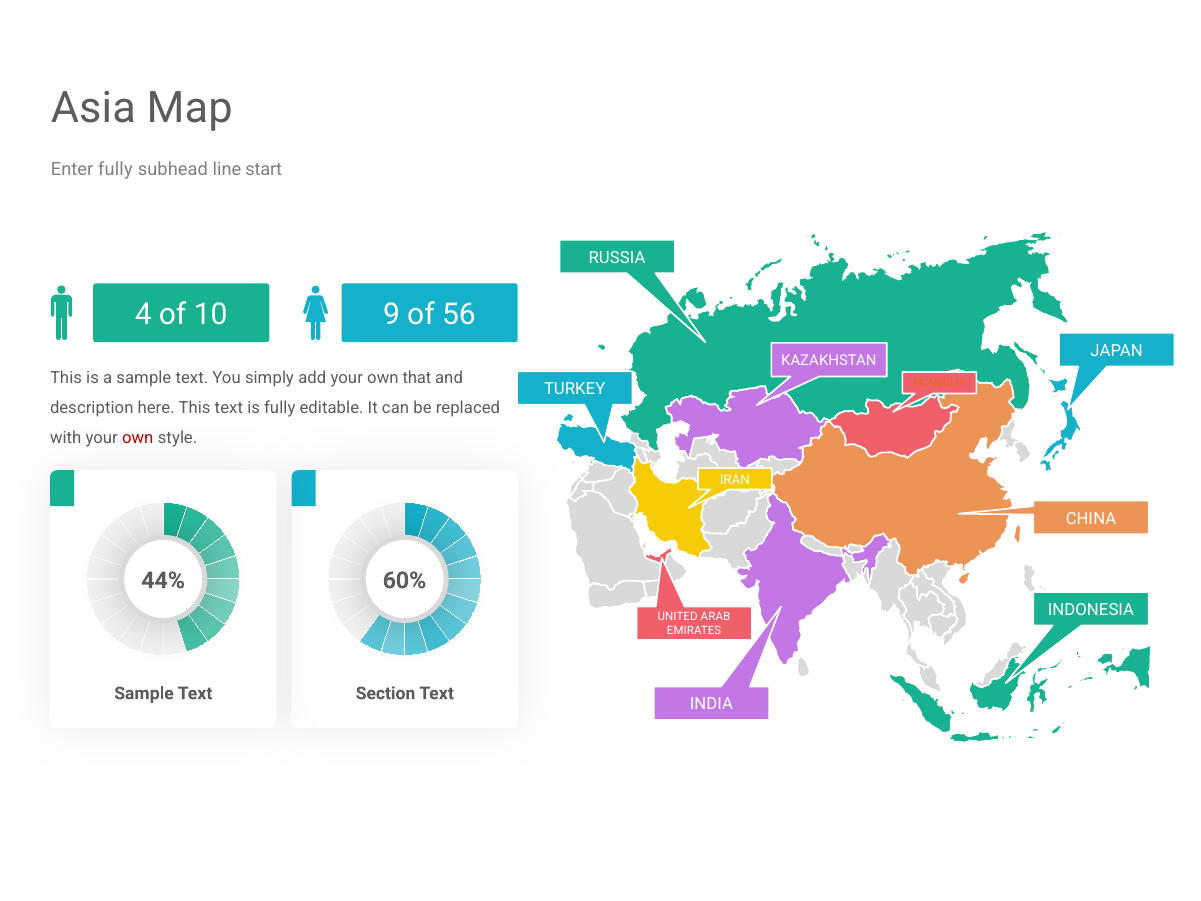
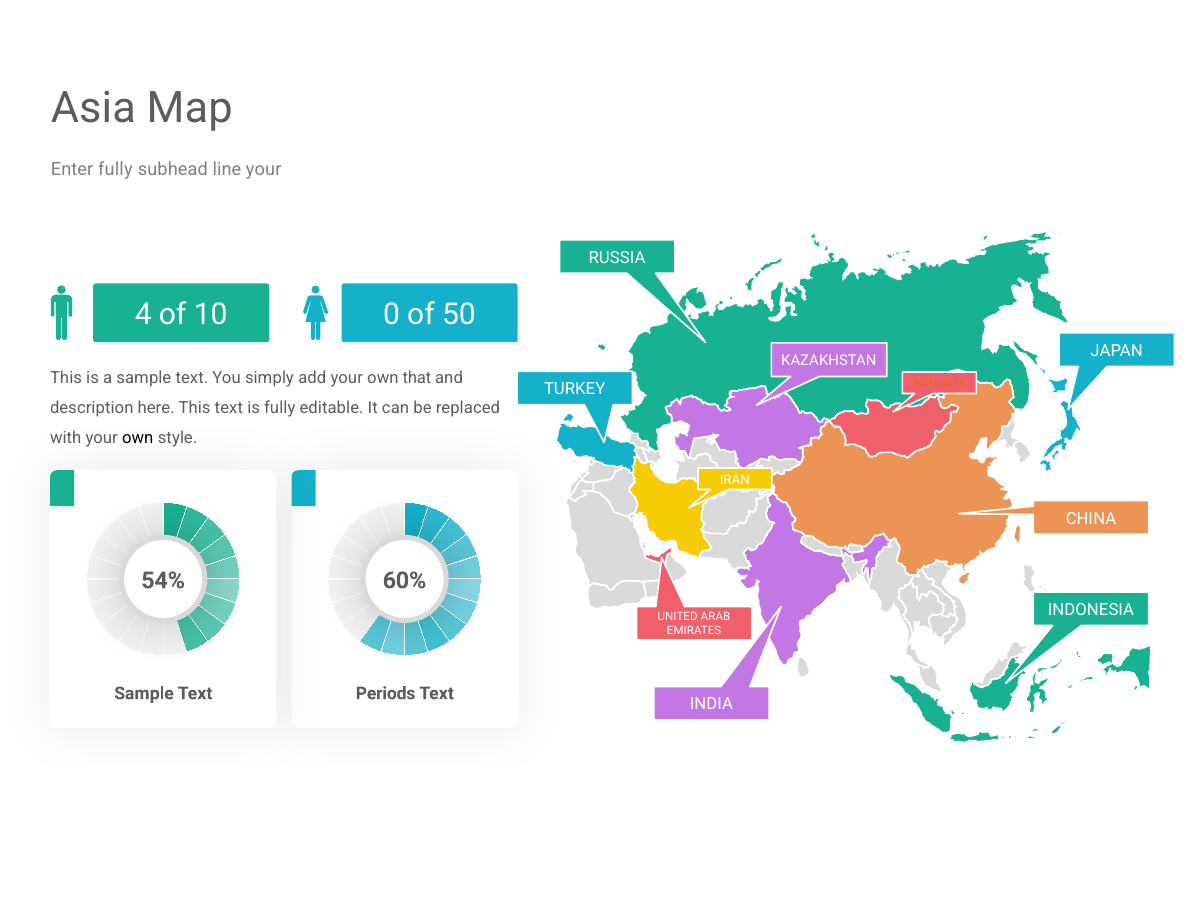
line start: start -> your
9: 9 -> 0
56: 56 -> 50
own at (138, 438) colour: red -> black
44%: 44% -> 54%
Section: Section -> Periods
